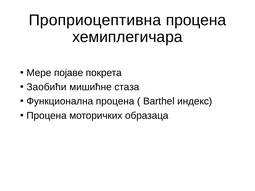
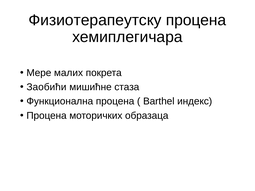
Проприоцептивна: Проприоцептивна -> Физиотерапеутску
појаве: појаве -> малих
